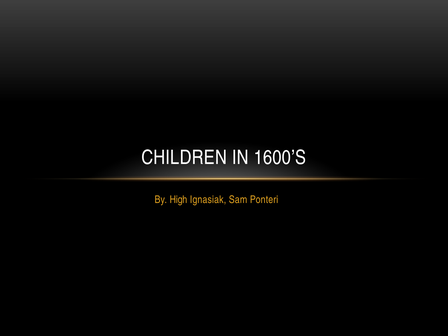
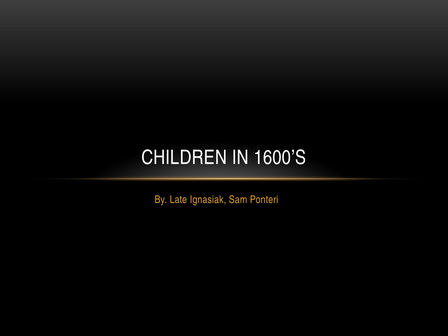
High: High -> Late
